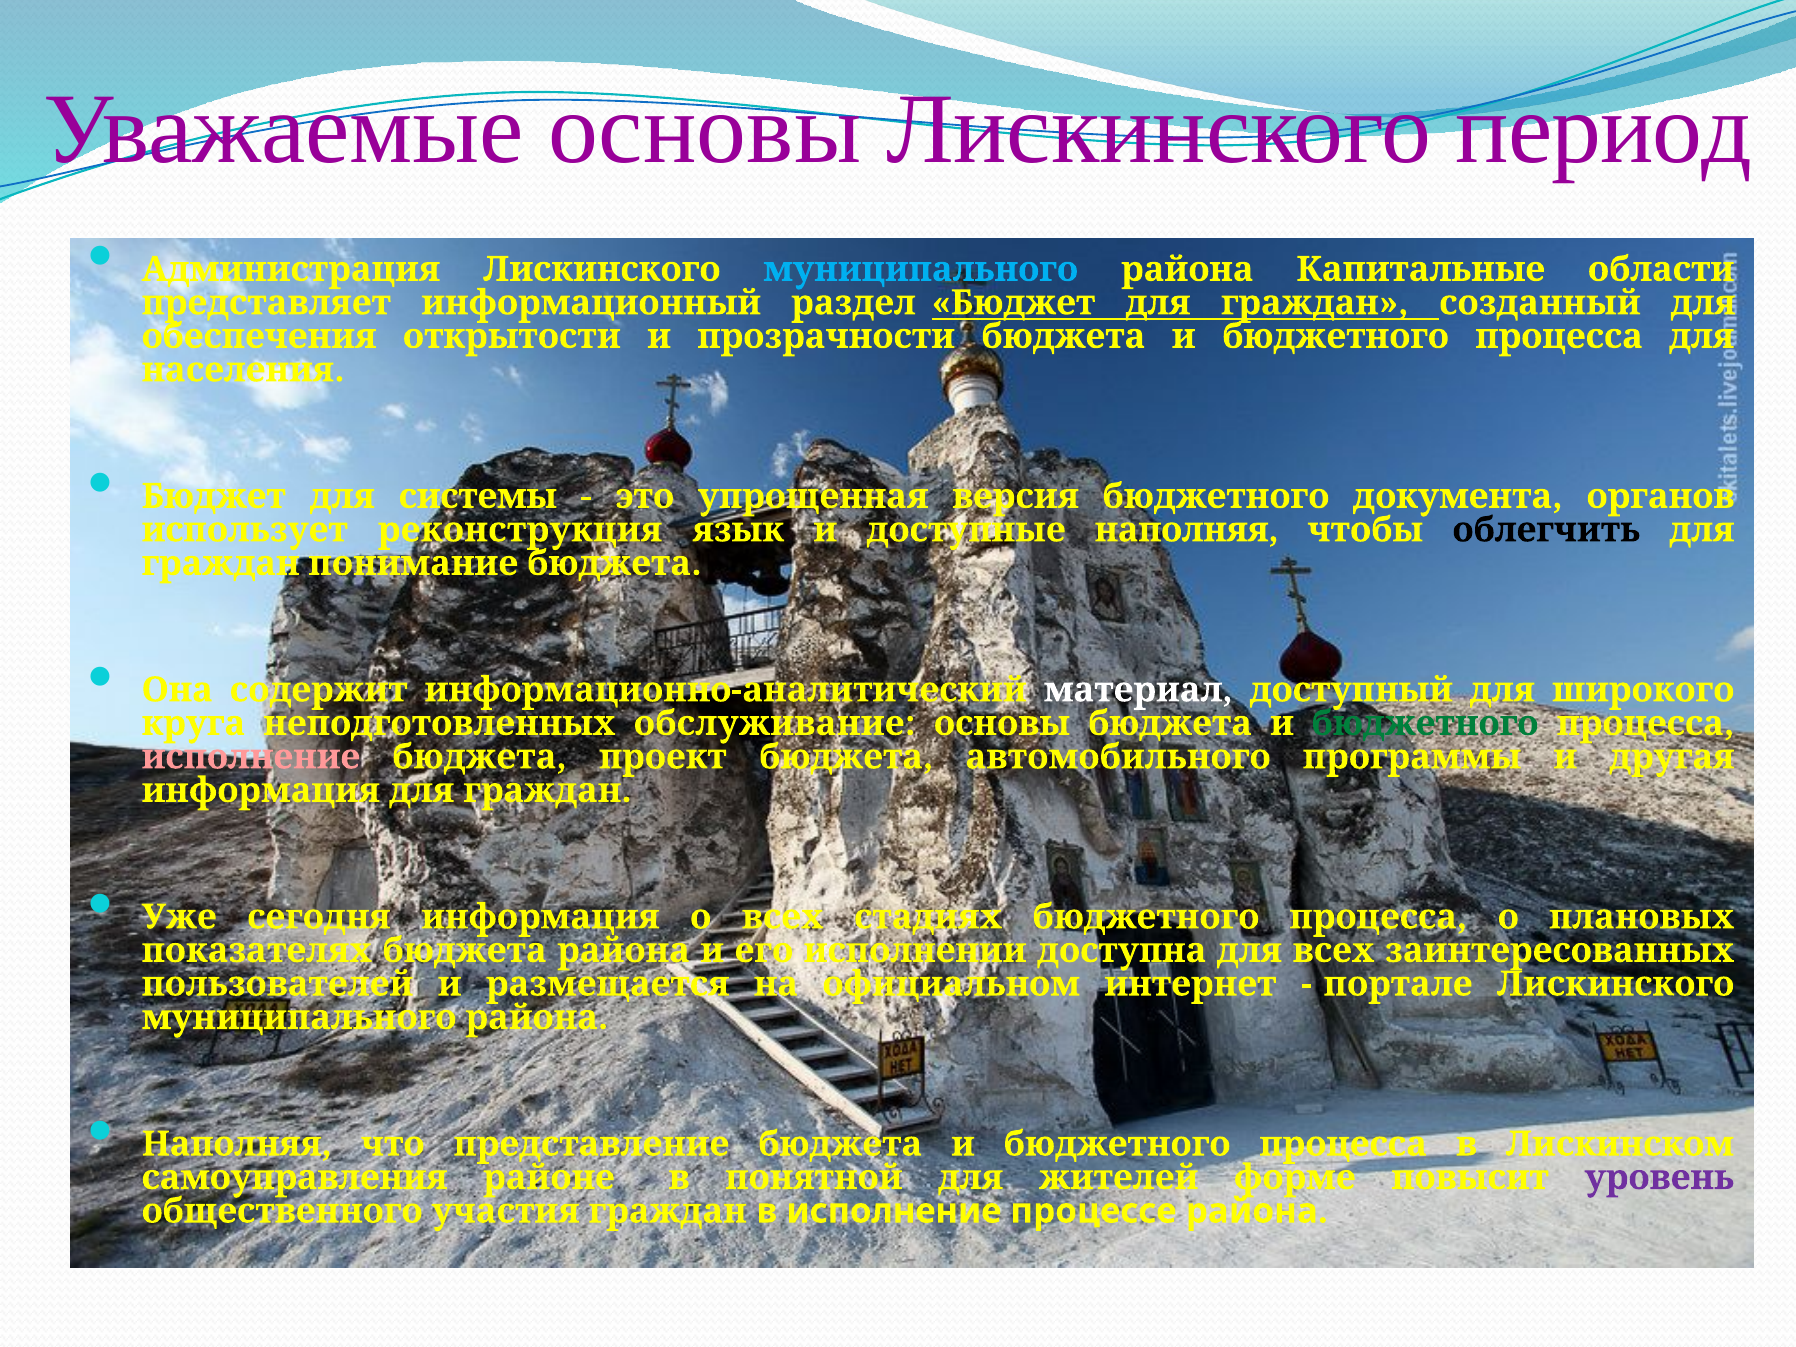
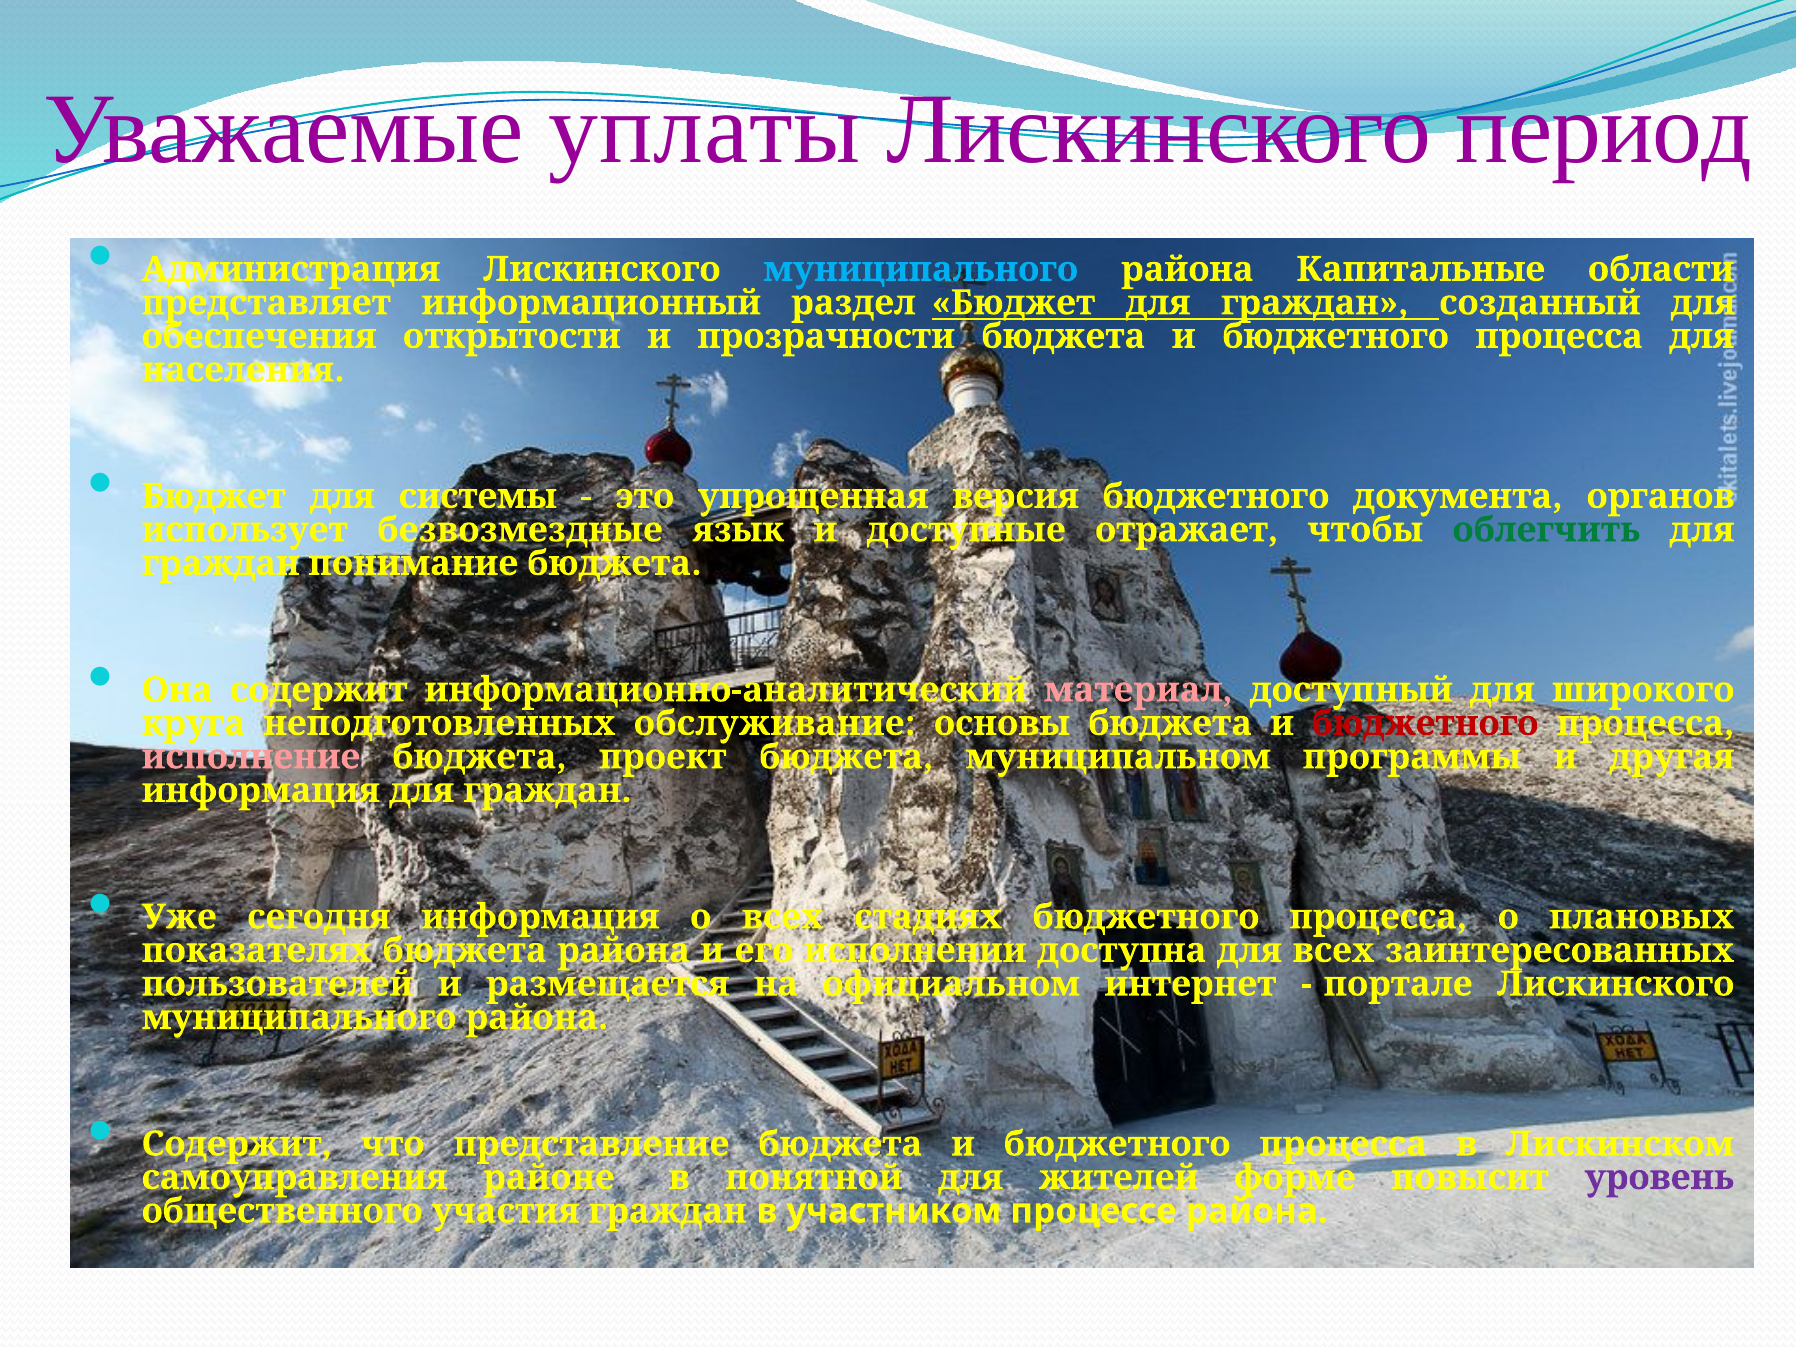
Уважаемые основы: основы -> уплаты
реконструкция: реконструкция -> безвозмездные
доступные наполняя: наполняя -> отражает
облегчить colour: black -> green
материал colour: white -> pink
бюджетного at (1425, 723) colour: green -> red
автомобильного: автомобильного -> муниципальном
Наполняя at (237, 1144): Наполняя -> Содержит
в исполнение: исполнение -> участником
